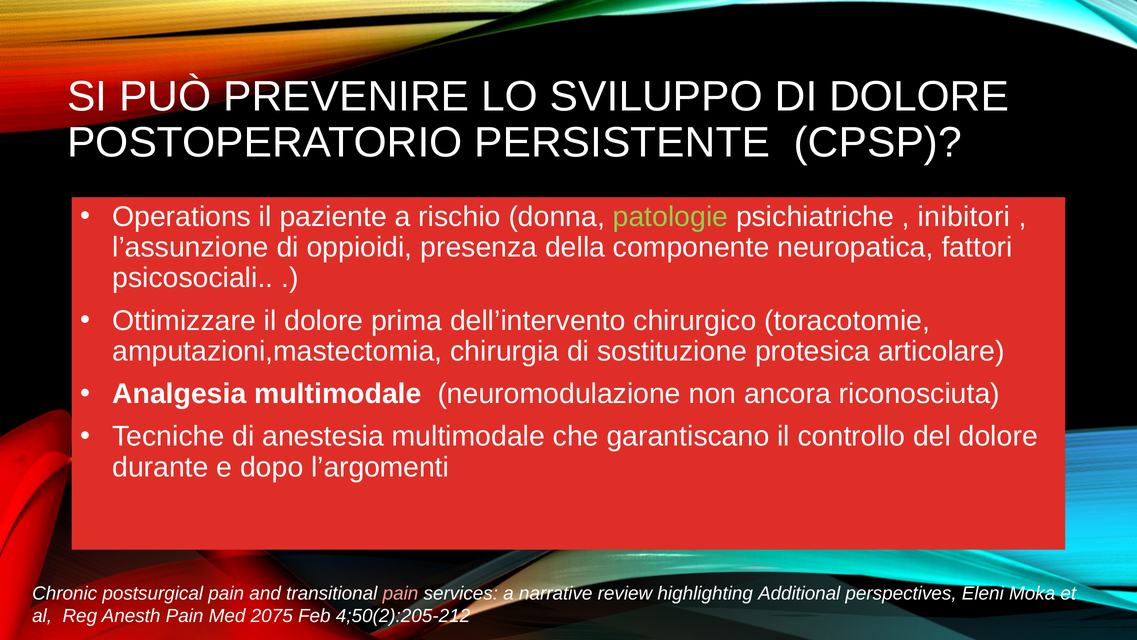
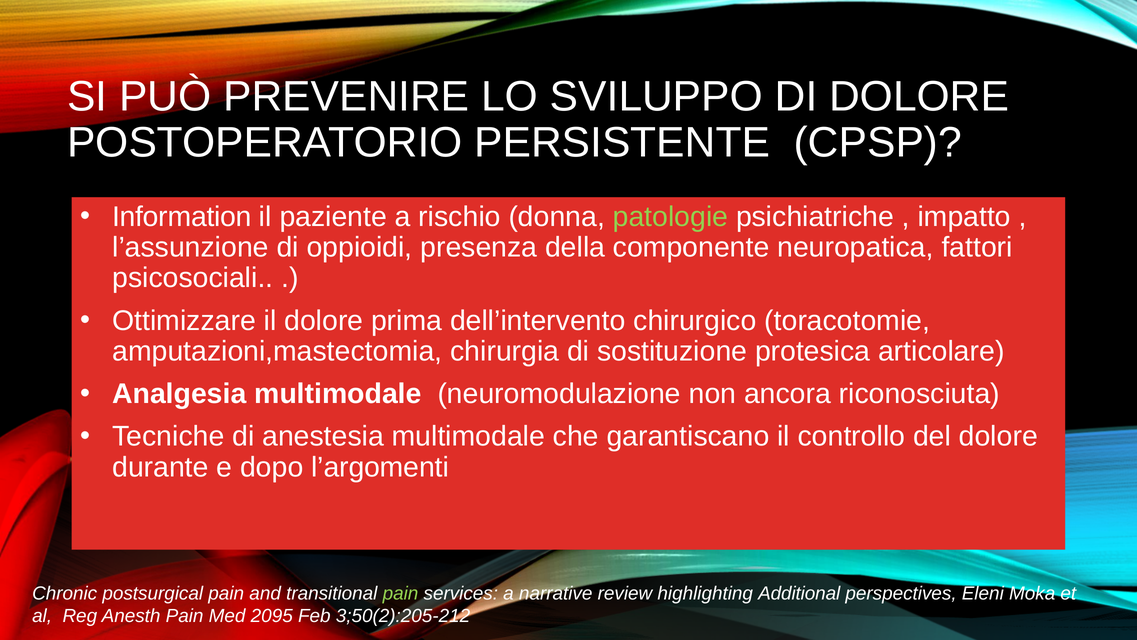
Operations: Operations -> Information
inibitori: inibitori -> impatto
pain at (400, 593) colour: pink -> light green
2075: 2075 -> 2095
4;50(2):205-212: 4;50(2):205-212 -> 3;50(2):205-212
